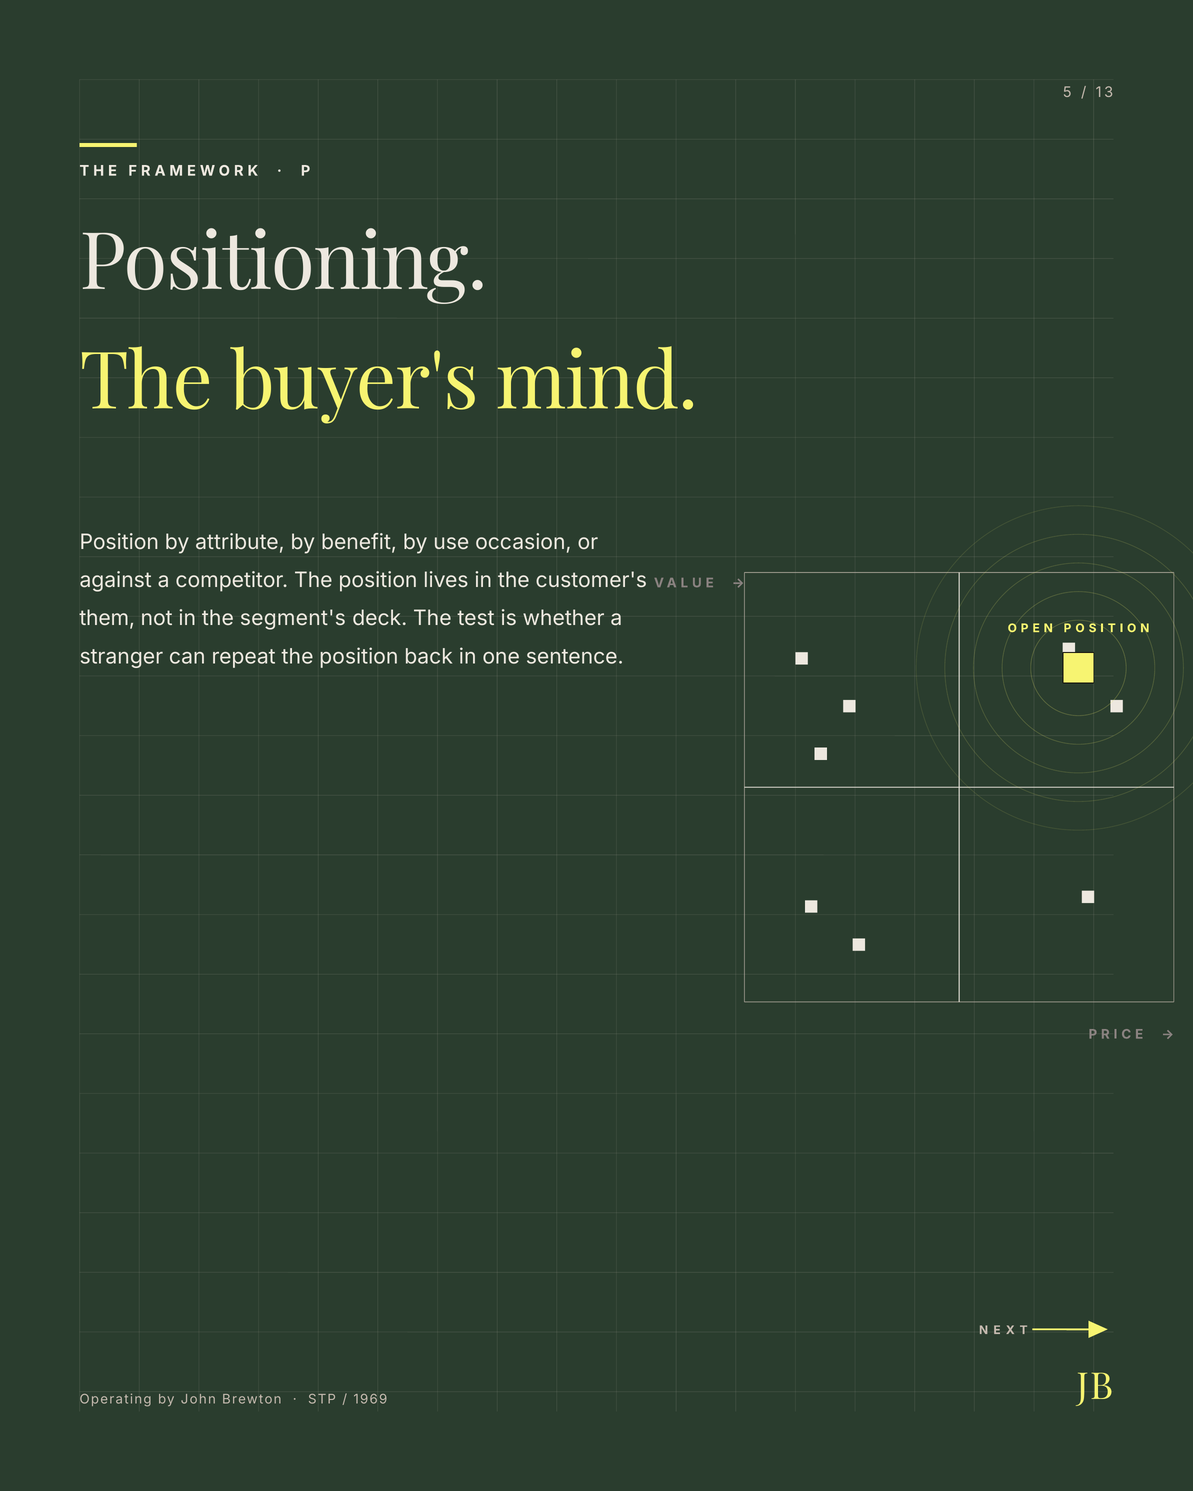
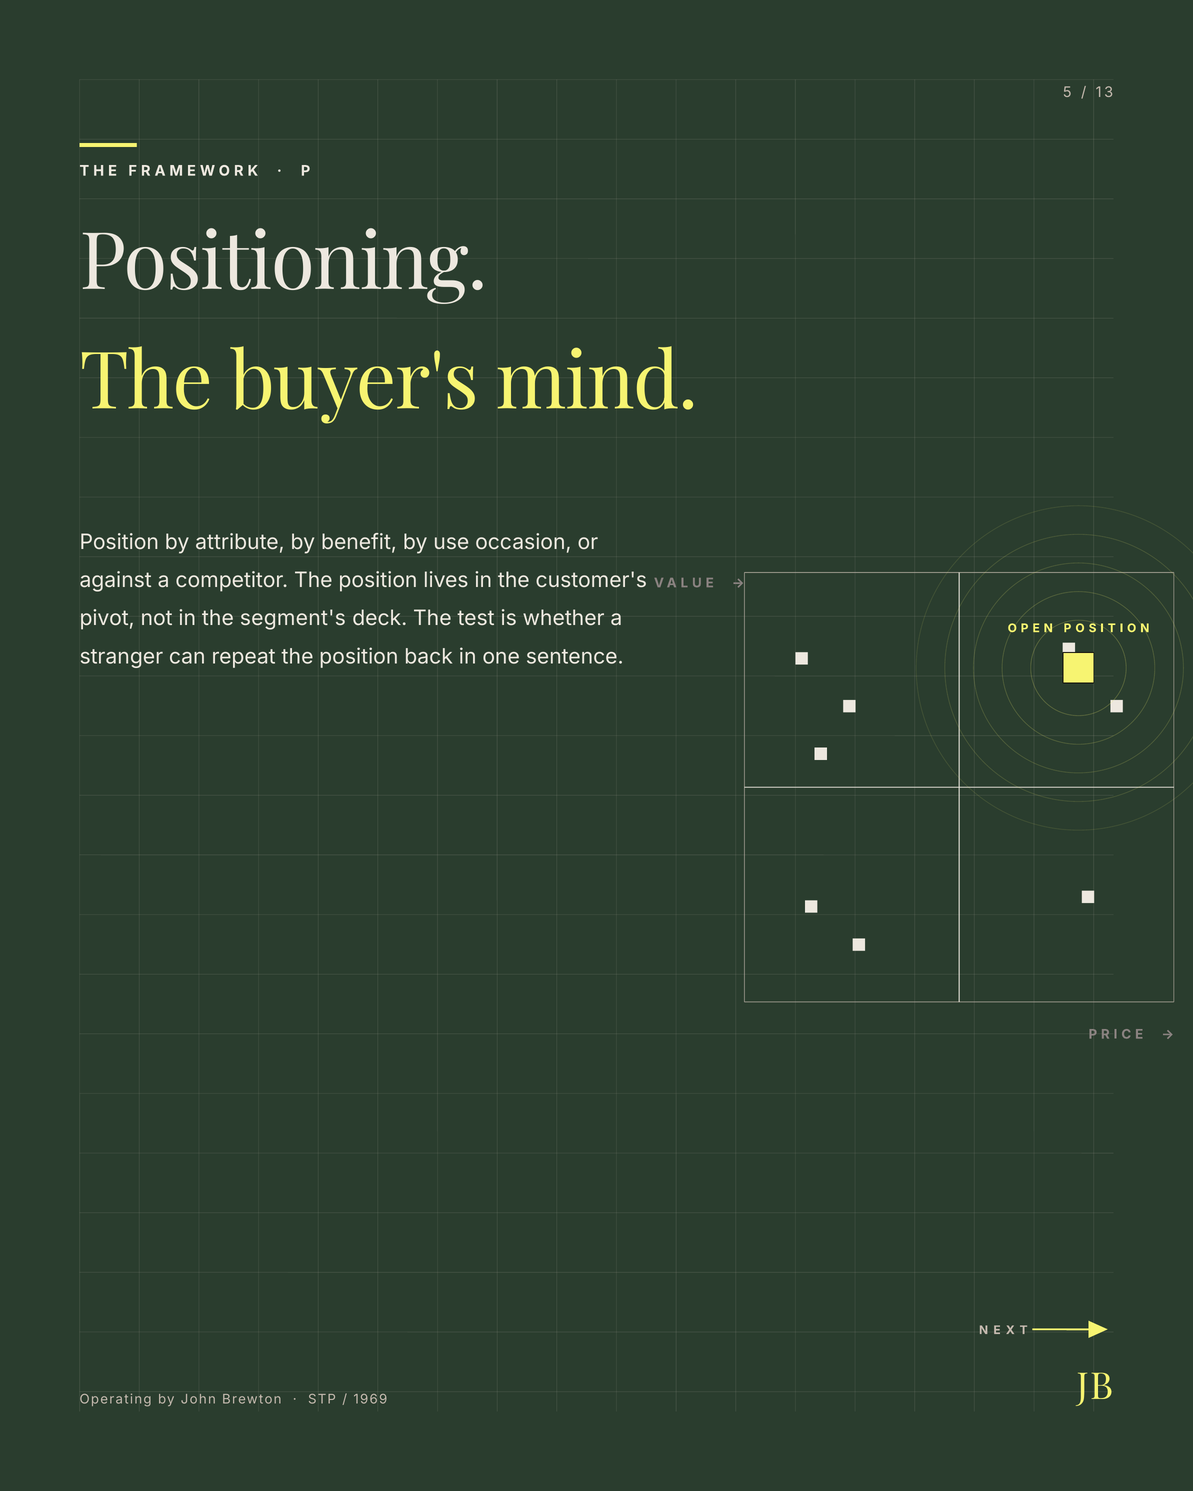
them: them -> pivot
